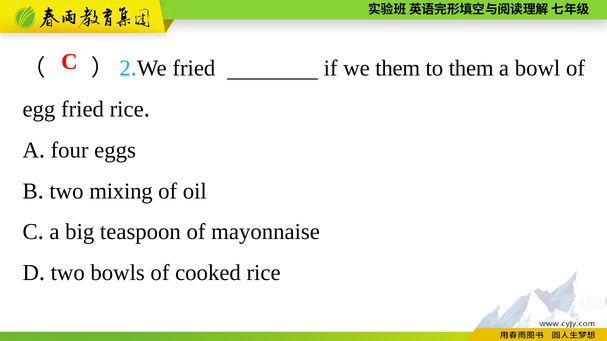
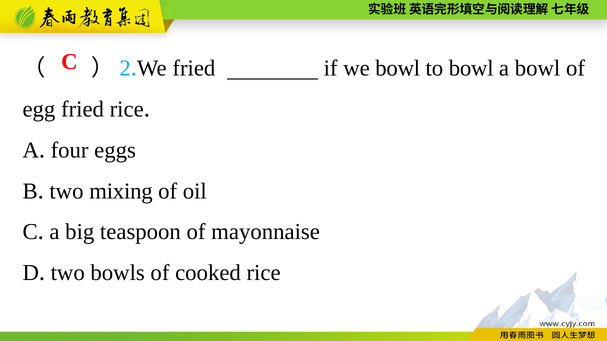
we them: them -> bowl
to them: them -> bowl
